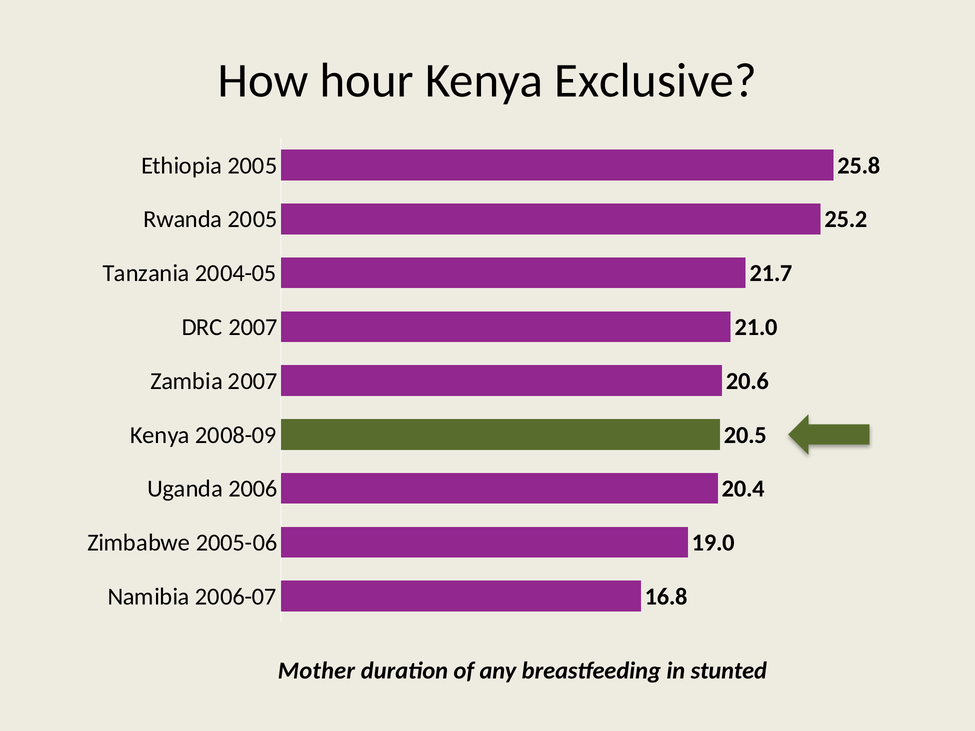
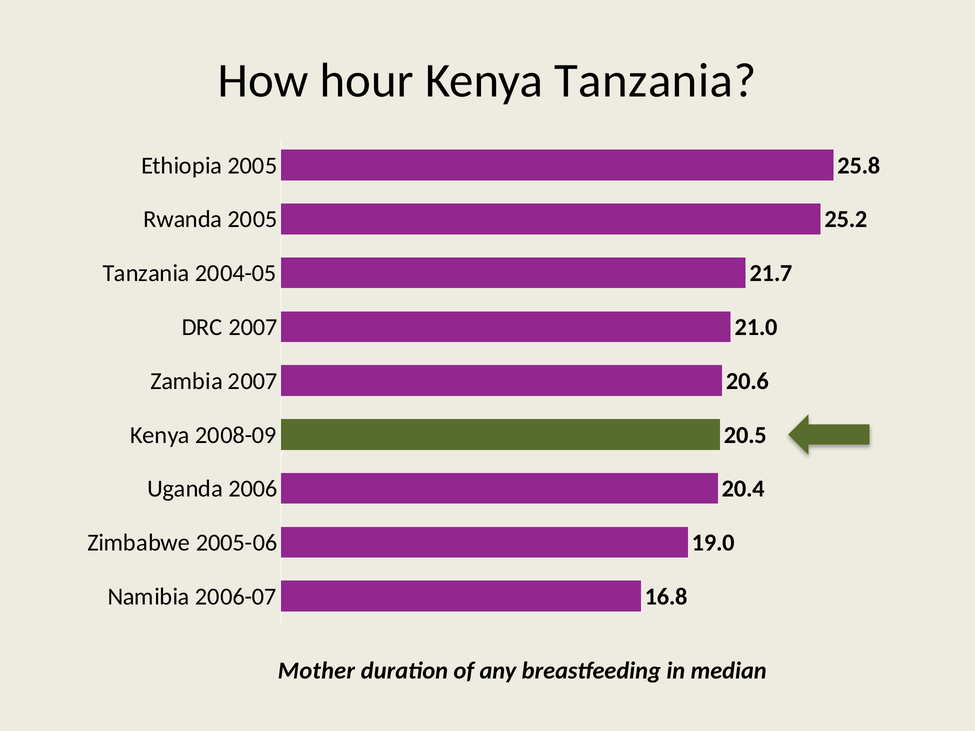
Kenya Exclusive: Exclusive -> Tanzania
stunted: stunted -> median
